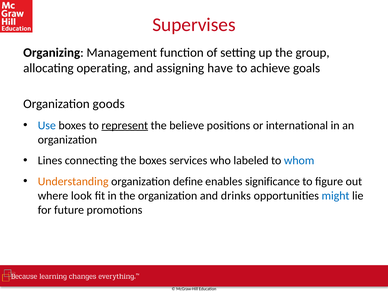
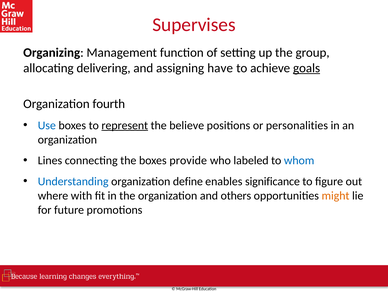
operating: operating -> delivering
goals underline: none -> present
goods: goods -> fourth
international: international -> personalities
services: services -> provide
Understanding colour: orange -> blue
look: look -> with
drinks: drinks -> others
might colour: blue -> orange
